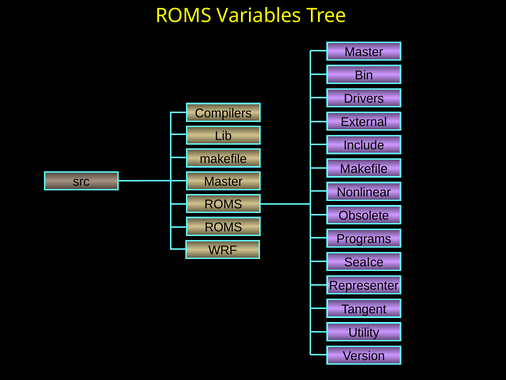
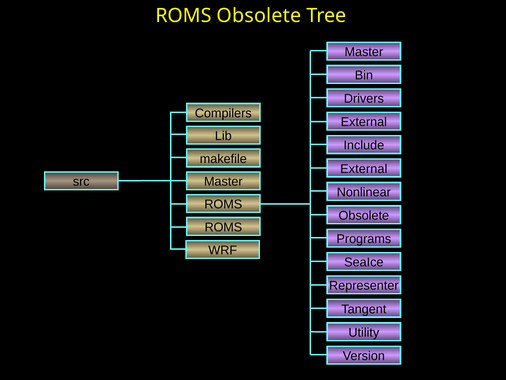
ROMS Variables: Variables -> Obsolete
Makefile at (364, 169): Makefile -> External
